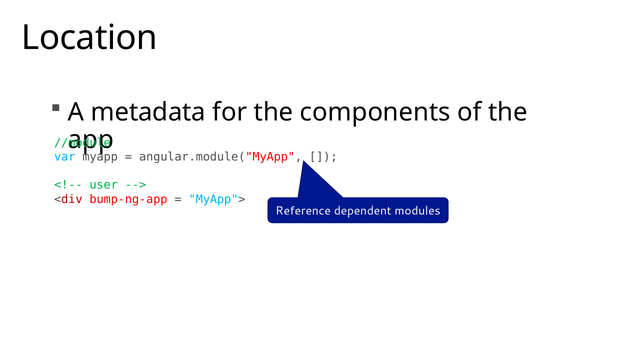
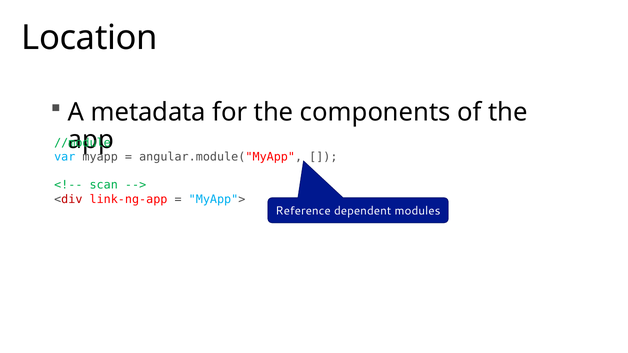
user: user -> scan
bump-ng-app: bump-ng-app -> link-ng-app
